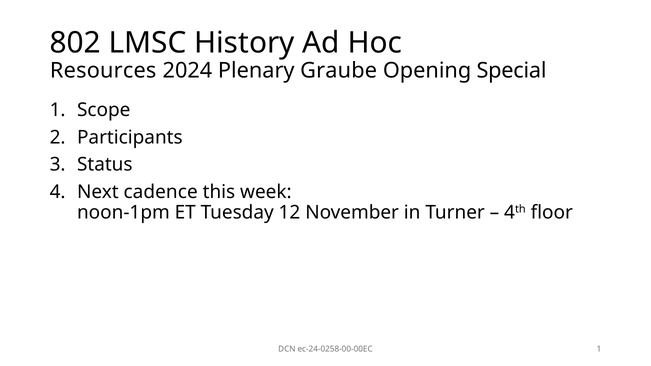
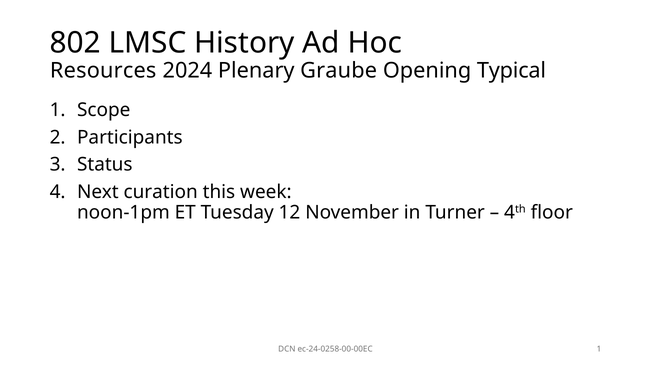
Special: Special -> Typical
cadence: cadence -> curation
